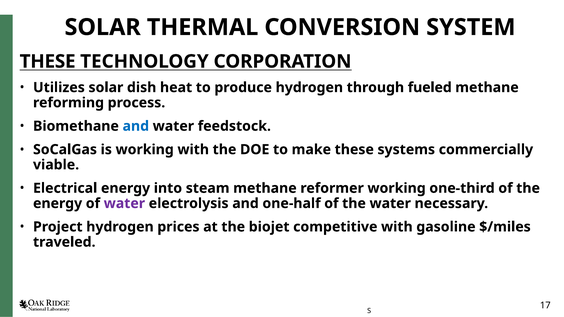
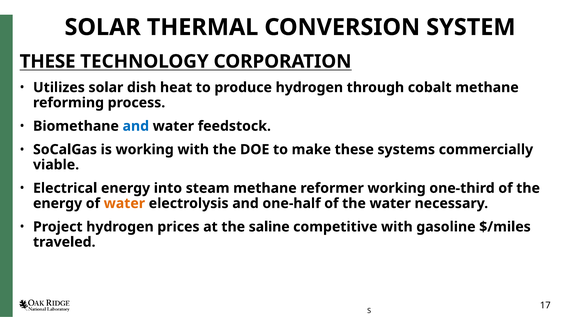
fueled: fueled -> cobalt
water at (124, 204) colour: purple -> orange
biojet: biojet -> saline
